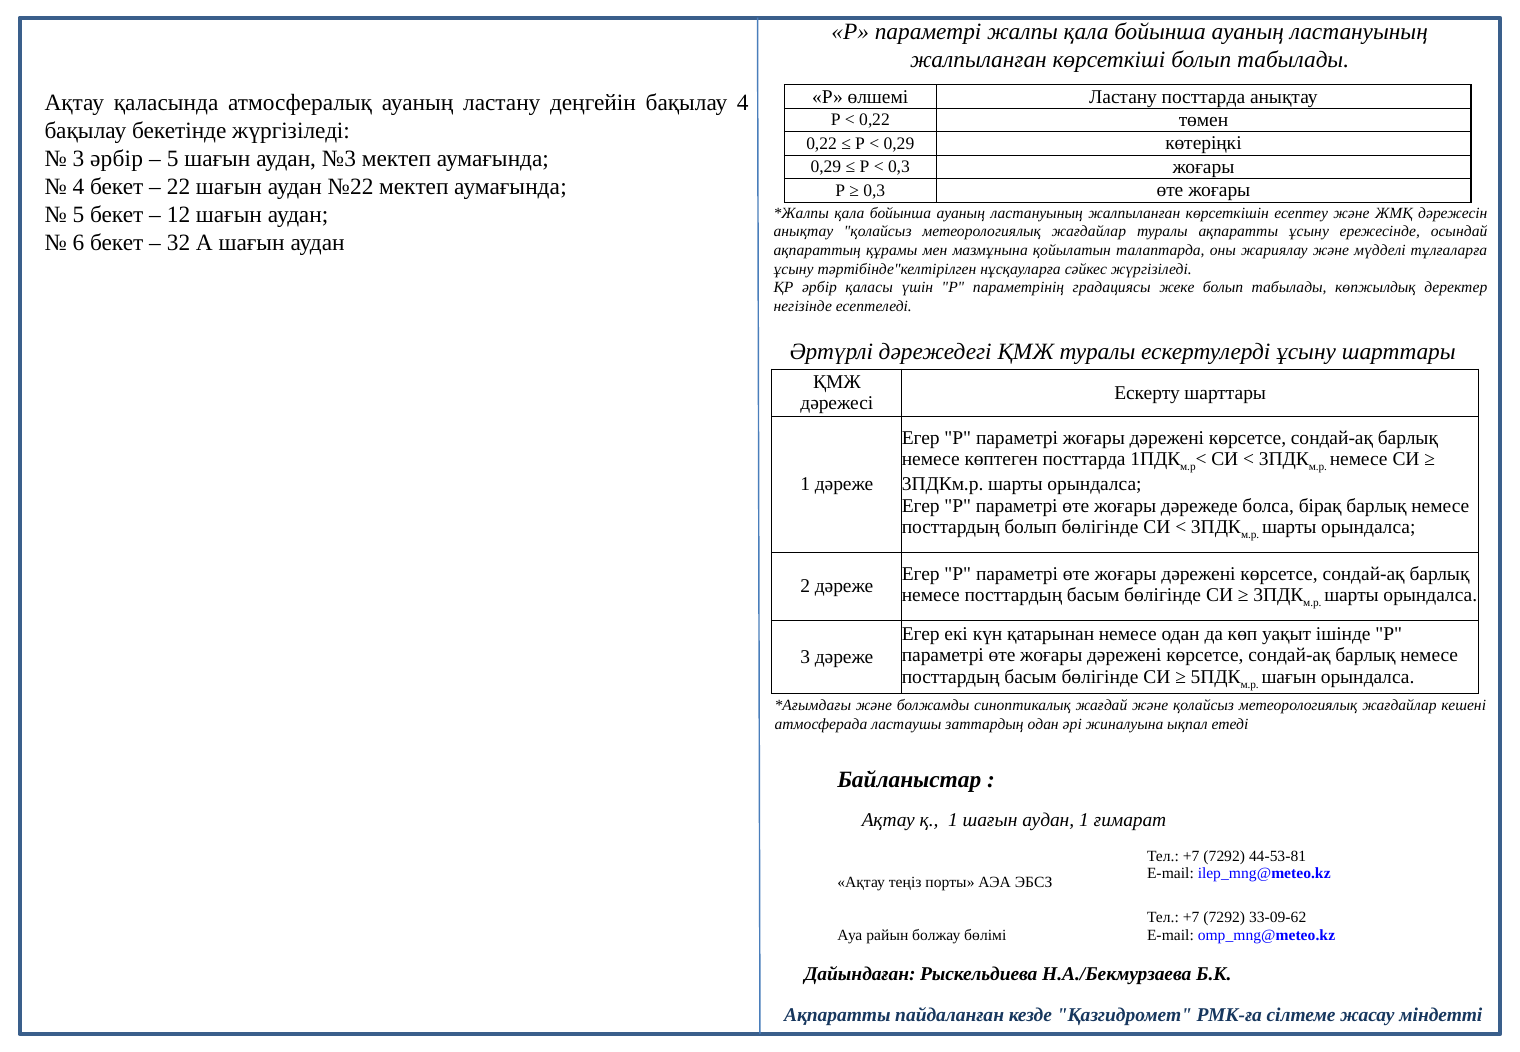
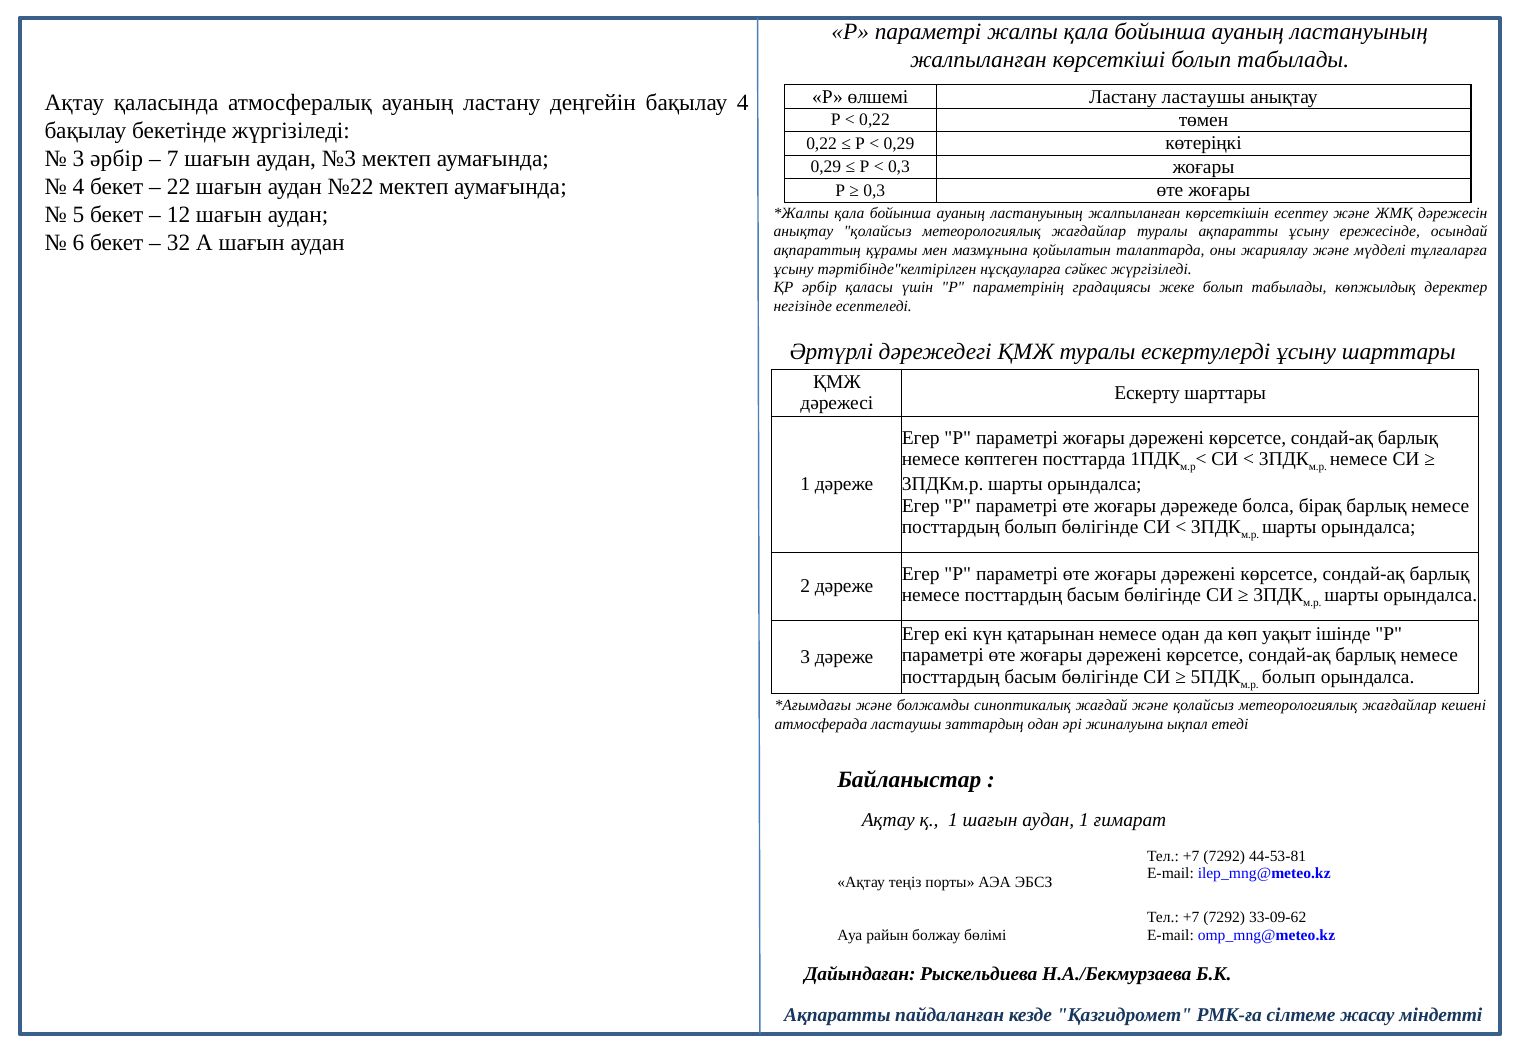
Ластану посттарда: посттарда -> ластаушы
5 at (173, 159): 5 -> 7
шағын at (1289, 677): шағын -> болып
